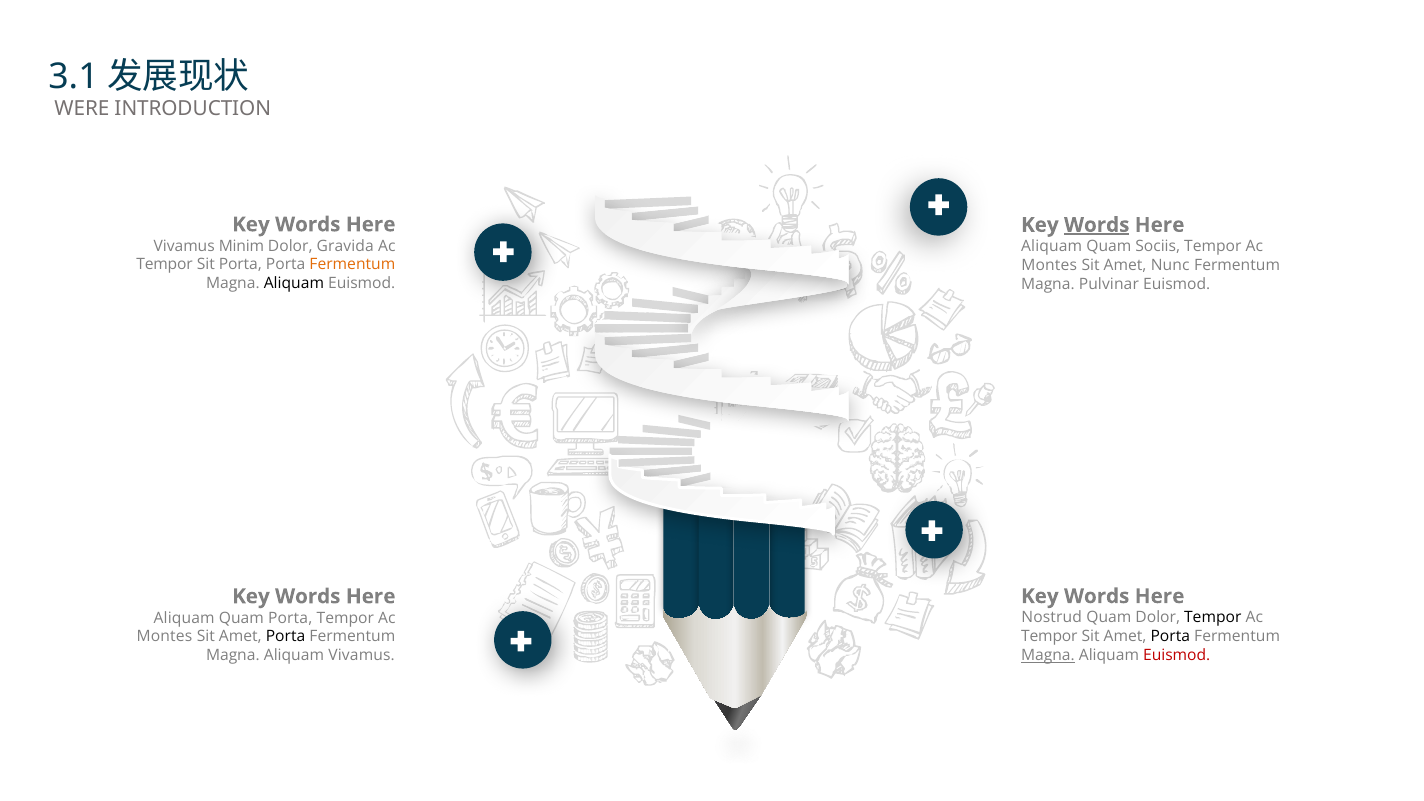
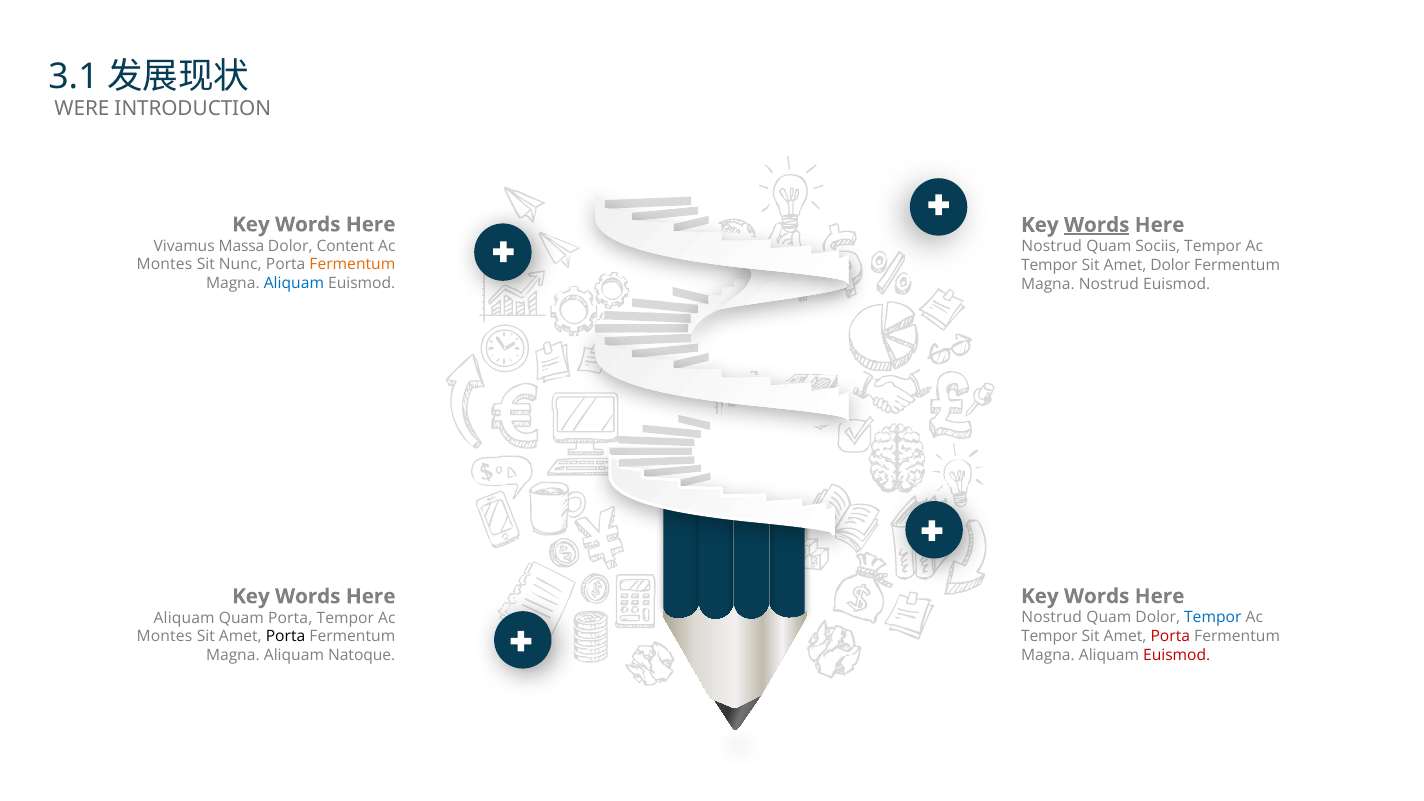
Minim: Minim -> Massa
Gravida: Gravida -> Content
Aliquam at (1052, 246): Aliquam -> Nostrud
Tempor at (165, 265): Tempor -> Montes
Sit Porta: Porta -> Nunc
Montes at (1049, 265): Montes -> Tempor
Amet Nunc: Nunc -> Dolor
Aliquam at (294, 284) colour: black -> blue
Magna Pulvinar: Pulvinar -> Nostrud
Tempor at (1213, 618) colour: black -> blue
Porta at (1170, 637) colour: black -> red
Magna at (1048, 655) underline: present -> none
Aliquam Vivamus: Vivamus -> Natoque
